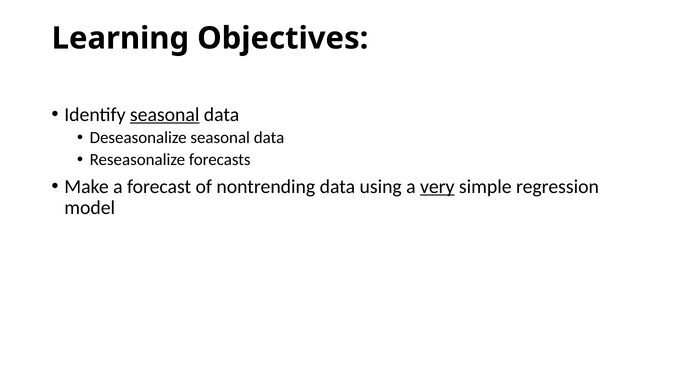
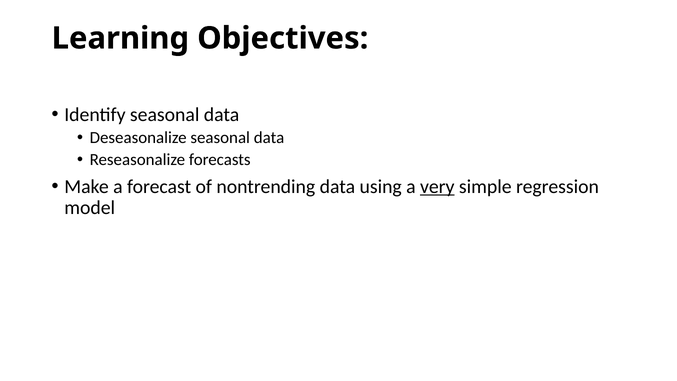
seasonal at (165, 114) underline: present -> none
